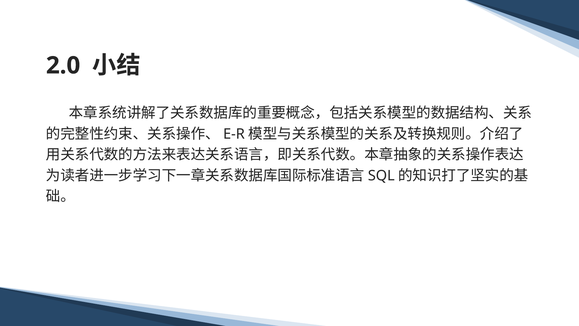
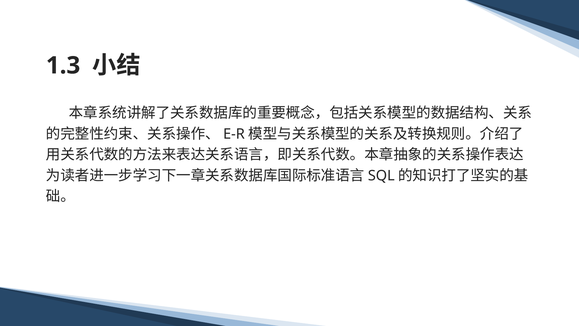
2.0: 2.0 -> 1.3
